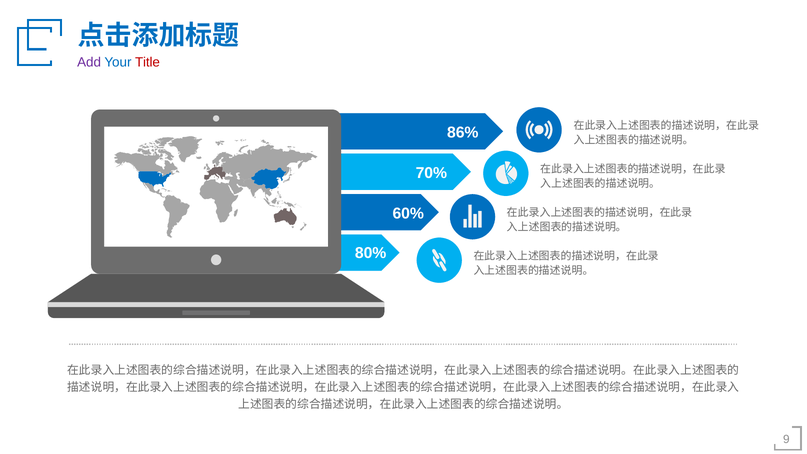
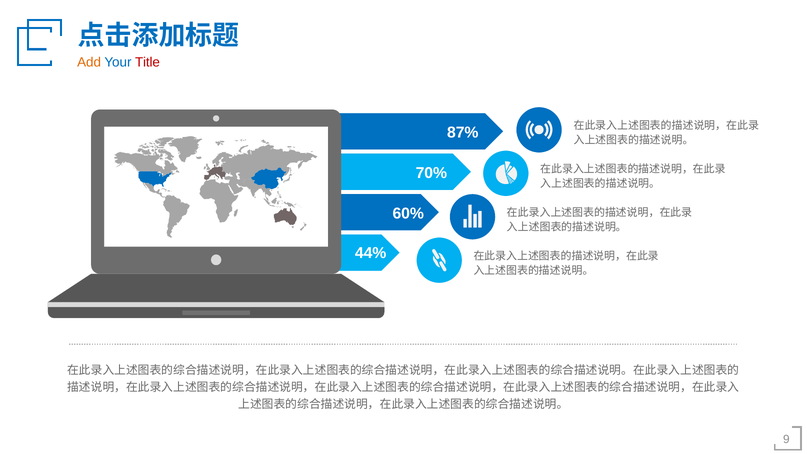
Add colour: purple -> orange
86%: 86% -> 87%
80%: 80% -> 44%
